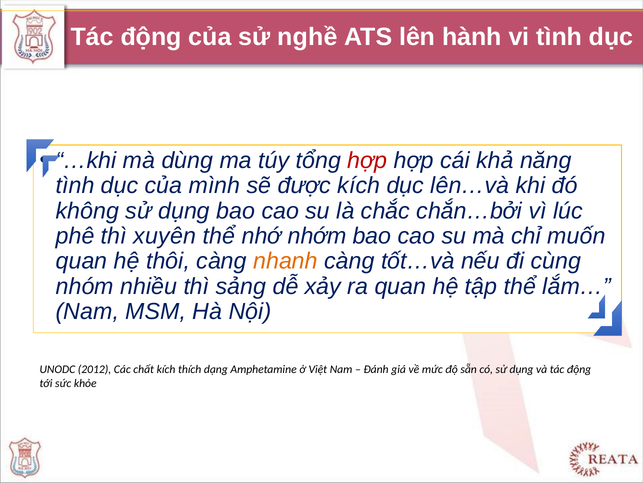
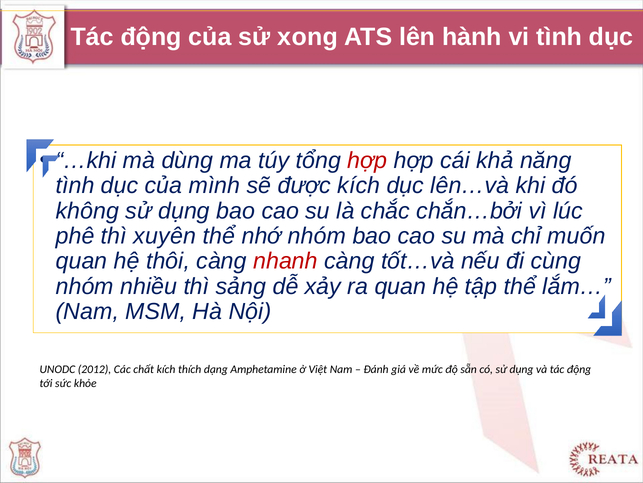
nghề: nghề -> xong
nhớ nhớm: nhớm -> nhóm
nhanh colour: orange -> red
